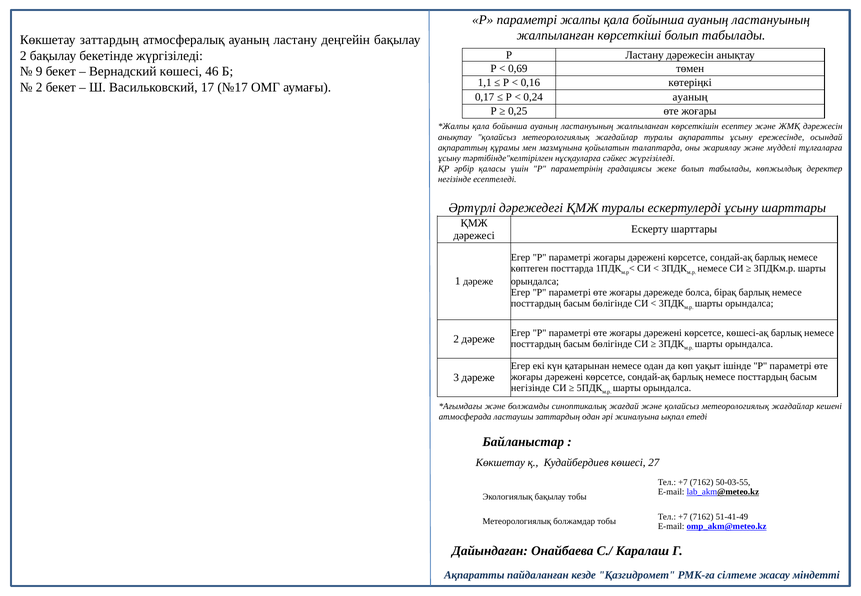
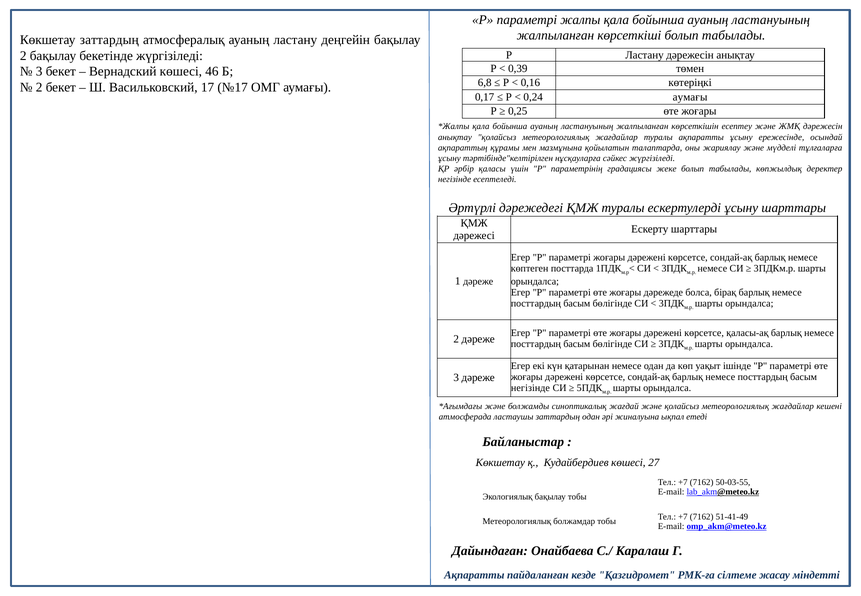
0,69: 0,69 -> 0,39
9 at (39, 72): 9 -> 3
1,1: 1,1 -> 6,8
0,24 ауаның: ауаның -> аумағы
көшесі-ақ: көшесі-ақ -> қаласы-ақ
